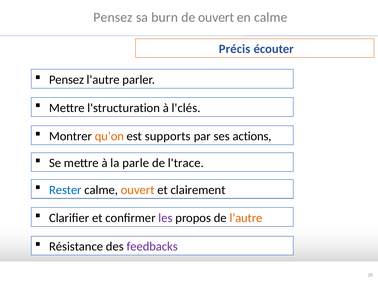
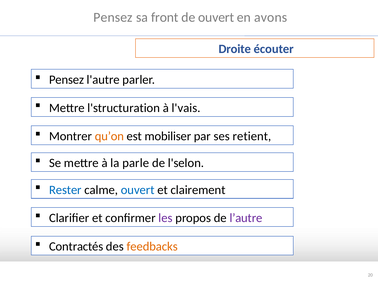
burn: burn -> front
en calme: calme -> avons
Précis: Précis -> Droite
l'clés: l'clés -> l'vais
supports: supports -> mobiliser
actions: actions -> retient
l'trace: l'trace -> l'selon
ouvert at (138, 190) colour: orange -> blue
l’autre colour: orange -> purple
Résistance: Résistance -> Contractés
feedbacks colour: purple -> orange
